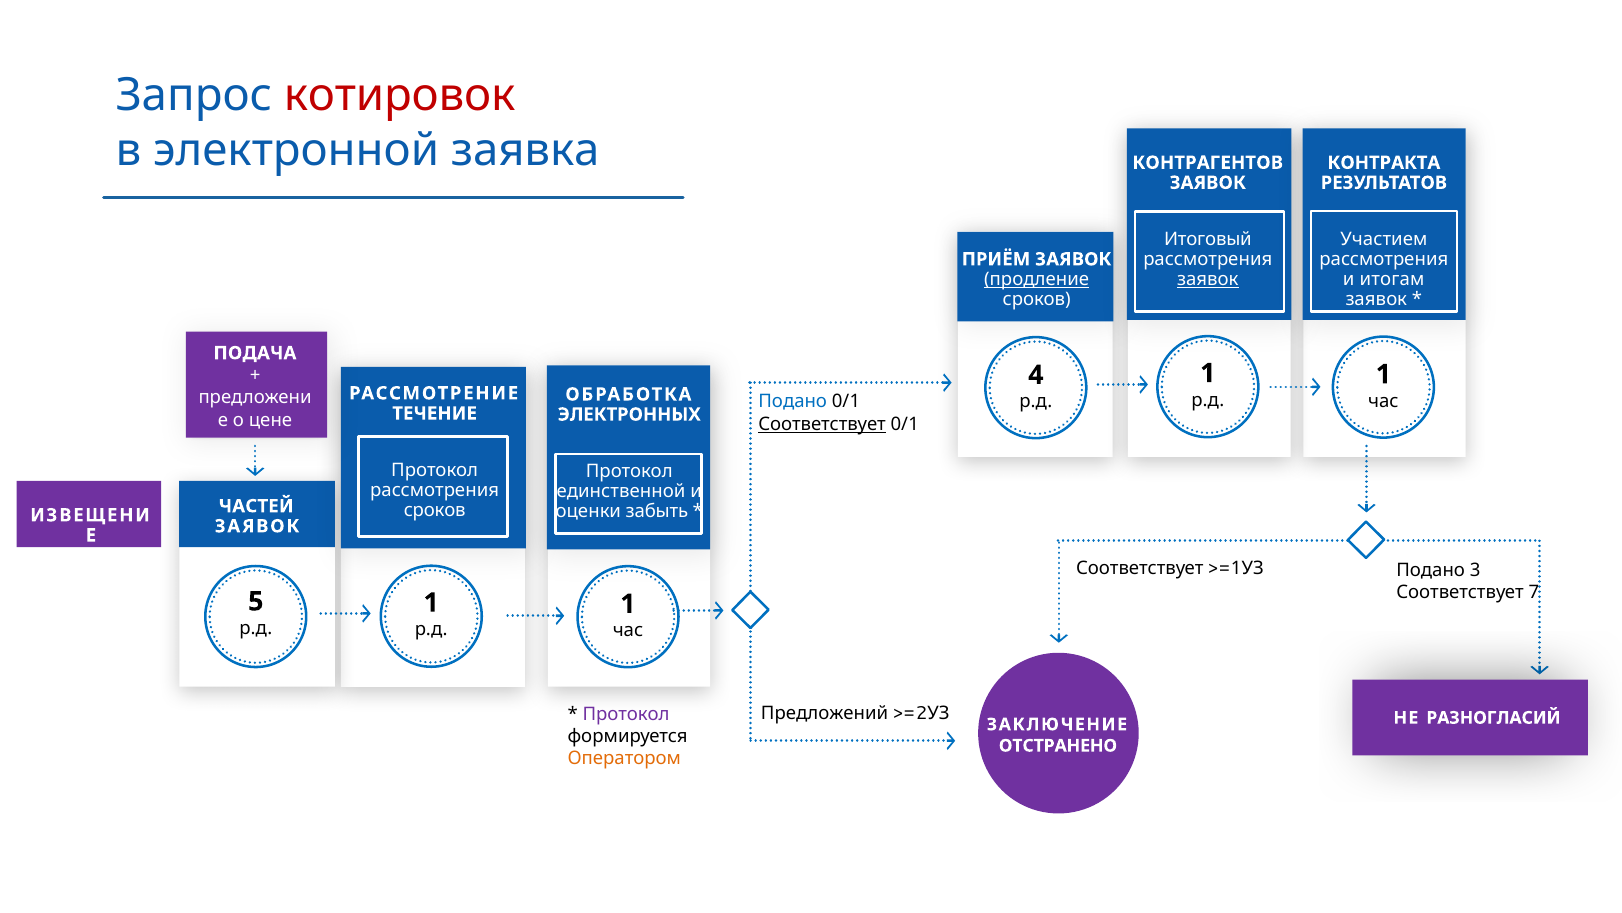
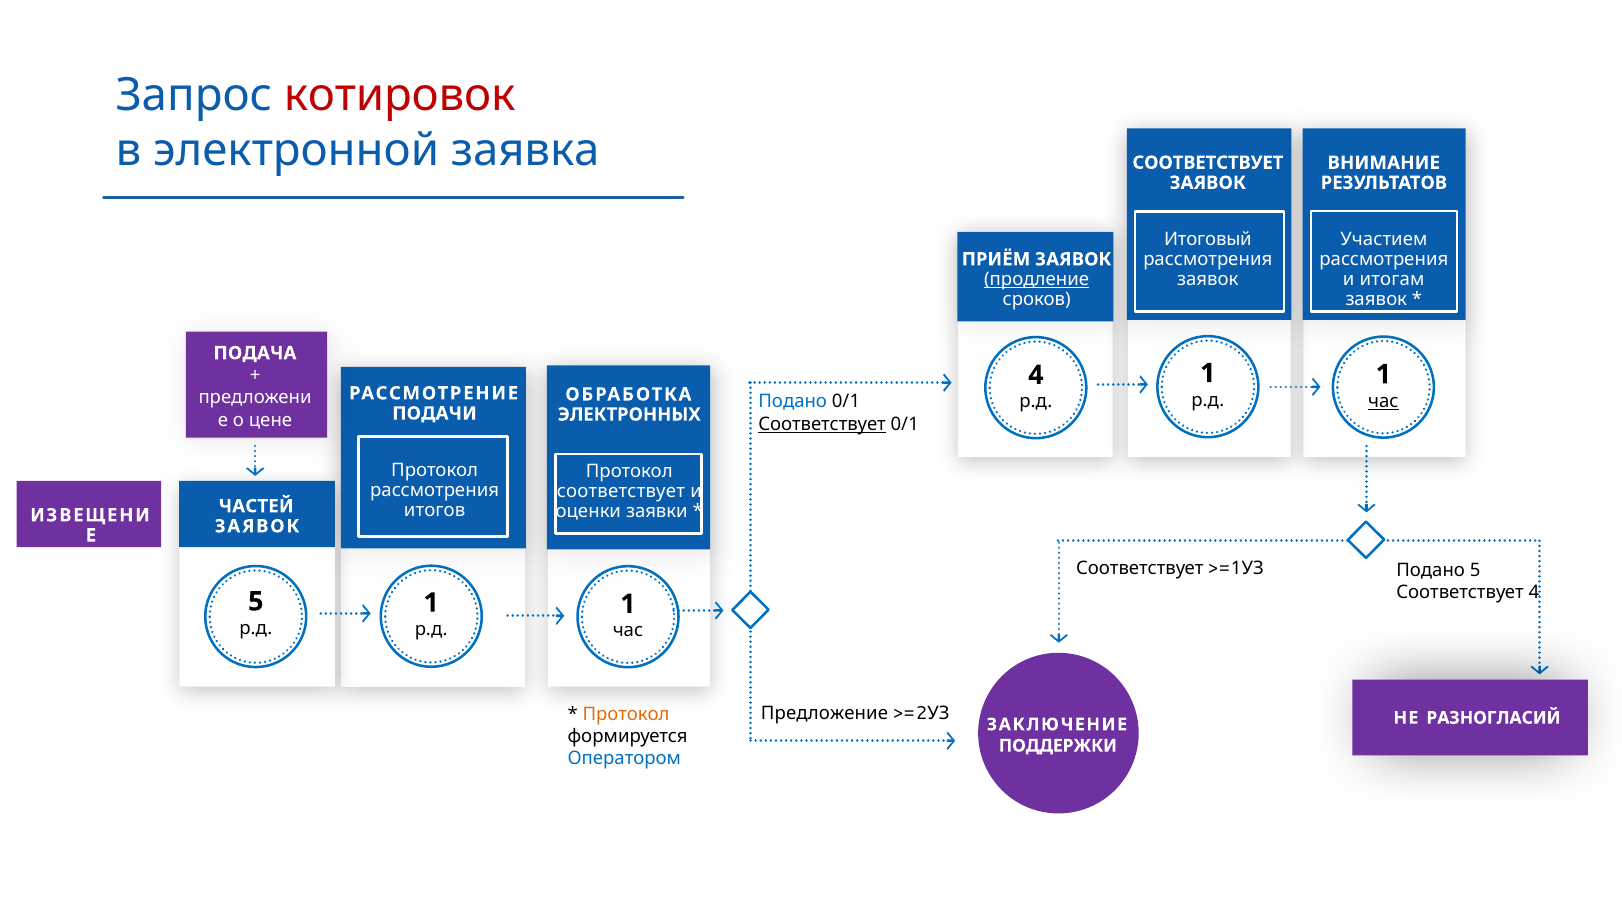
КОНТРАГЕНТОВ at (1208, 163): КОНТРАГЕНТОВ -> СООТВЕТСТВУЕТ
КОНТРАКТА: КОНТРАКТА -> ВНИМАНИЕ
заявок at (1208, 279) underline: present -> none
час at (1383, 401) underline: none -> present
ТЕЧЕНИЕ: ТЕЧЕНИЕ -> ПОДАЧИ
единственной at (621, 491): единственной -> соответствует
сроков at (435, 510): сроков -> итогов
забыть: забыть -> заявки
Подано 3: 3 -> 5
Соответствует 7: 7 -> 4
Предложений: Предложений -> Предложение
Протокол at (626, 714) colour: purple -> orange
ОТСТРАНЕНО: ОТСТРАНЕНО -> ПОДДЕРЖКИ
Оператором colour: orange -> blue
